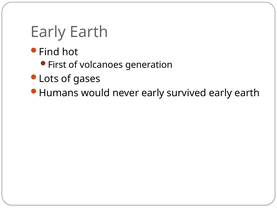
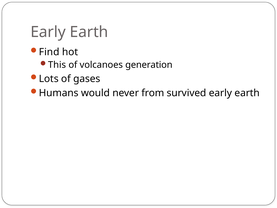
First: First -> This
never early: early -> from
